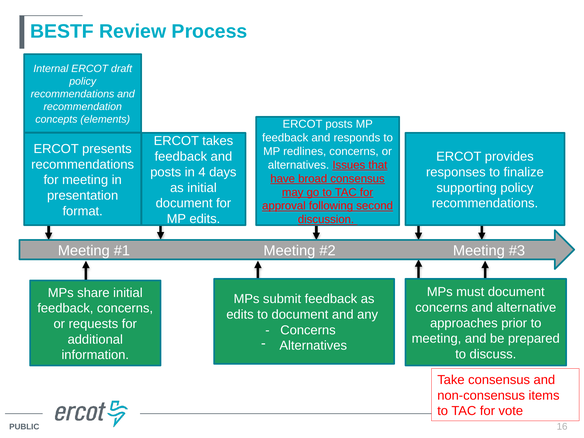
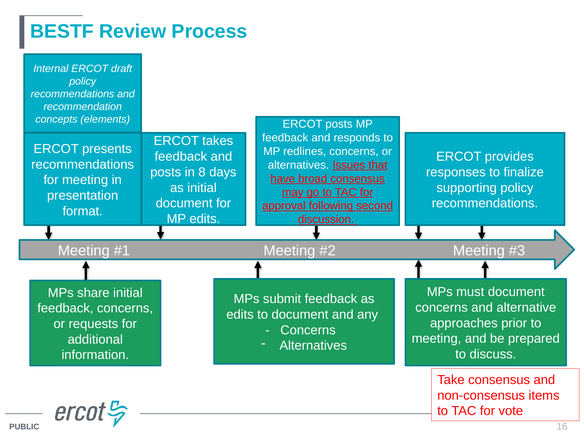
4: 4 -> 8
